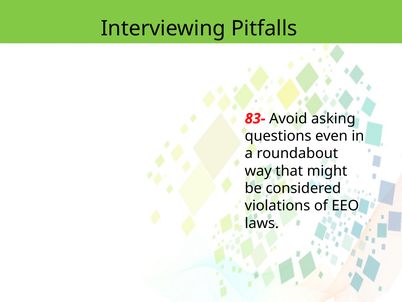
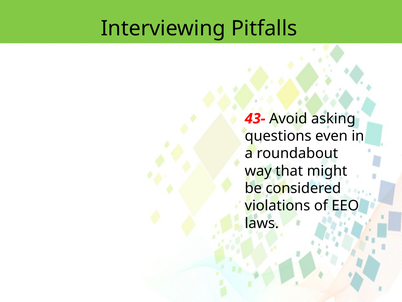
83-: 83- -> 43-
